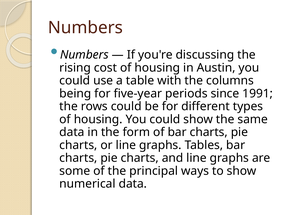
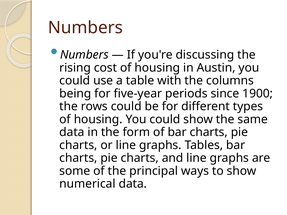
1991: 1991 -> 1900
